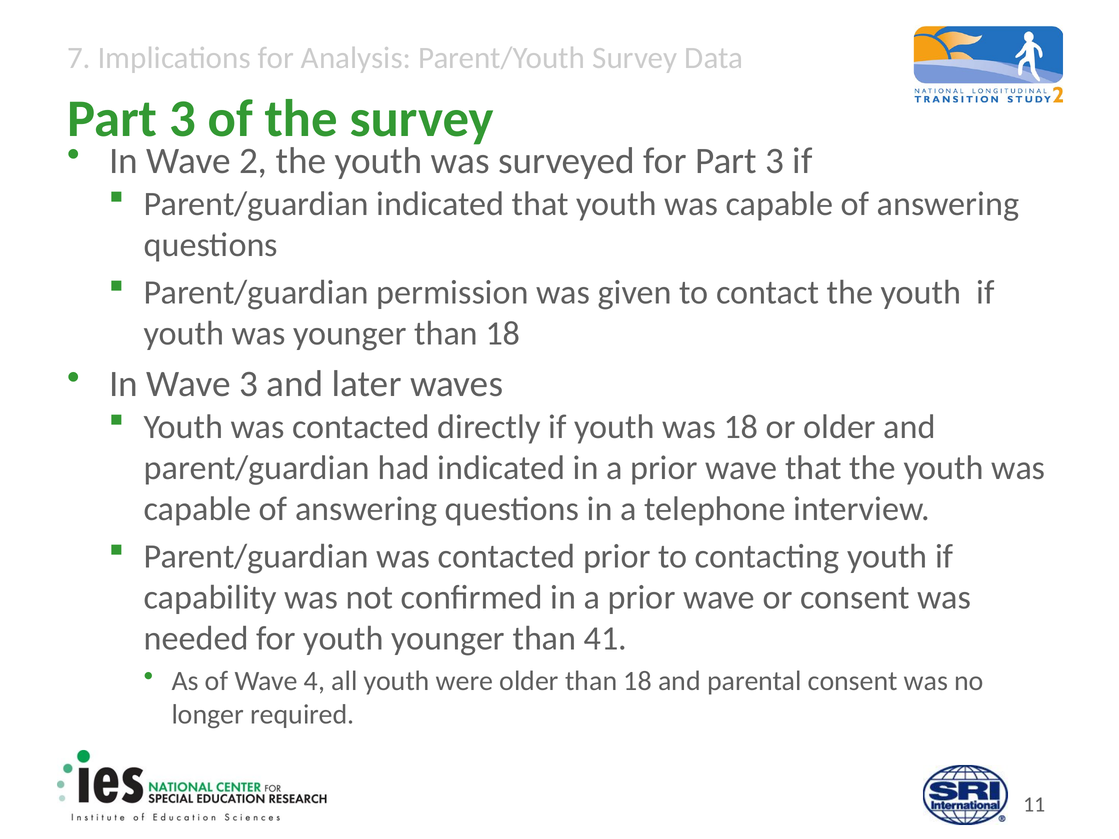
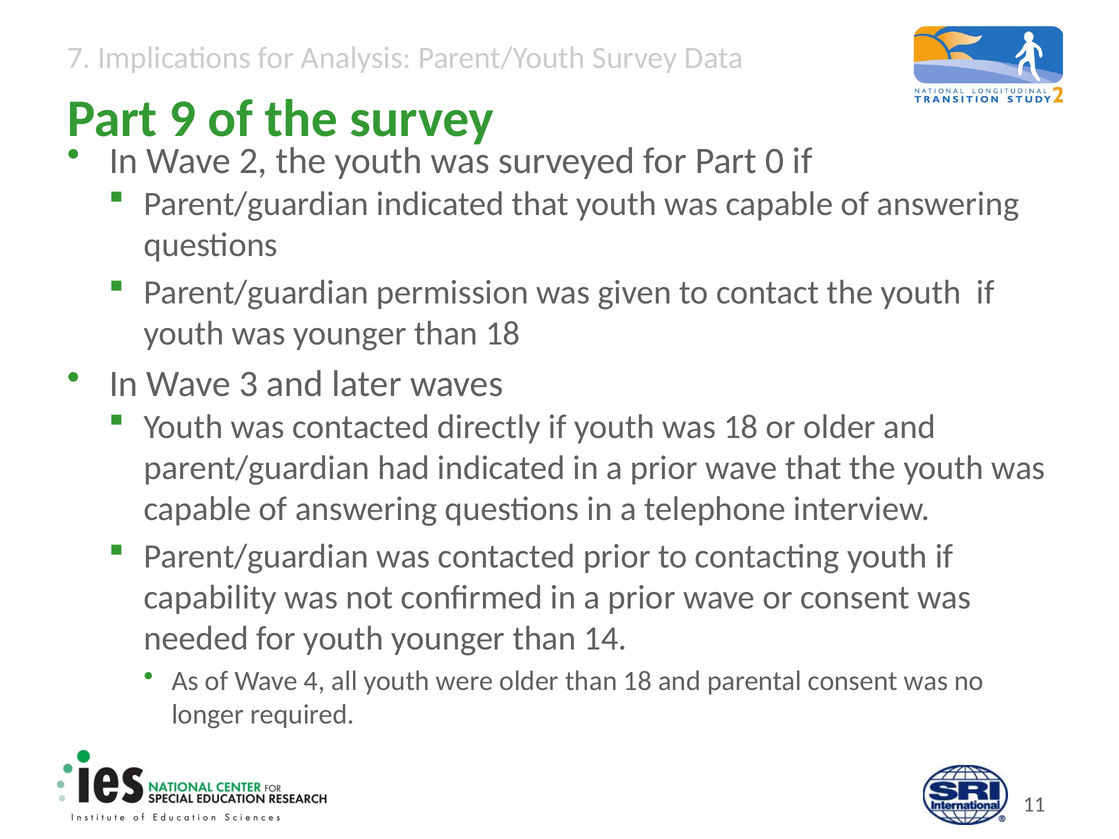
3 at (182, 119): 3 -> 9
for Part 3: 3 -> 0
41: 41 -> 14
